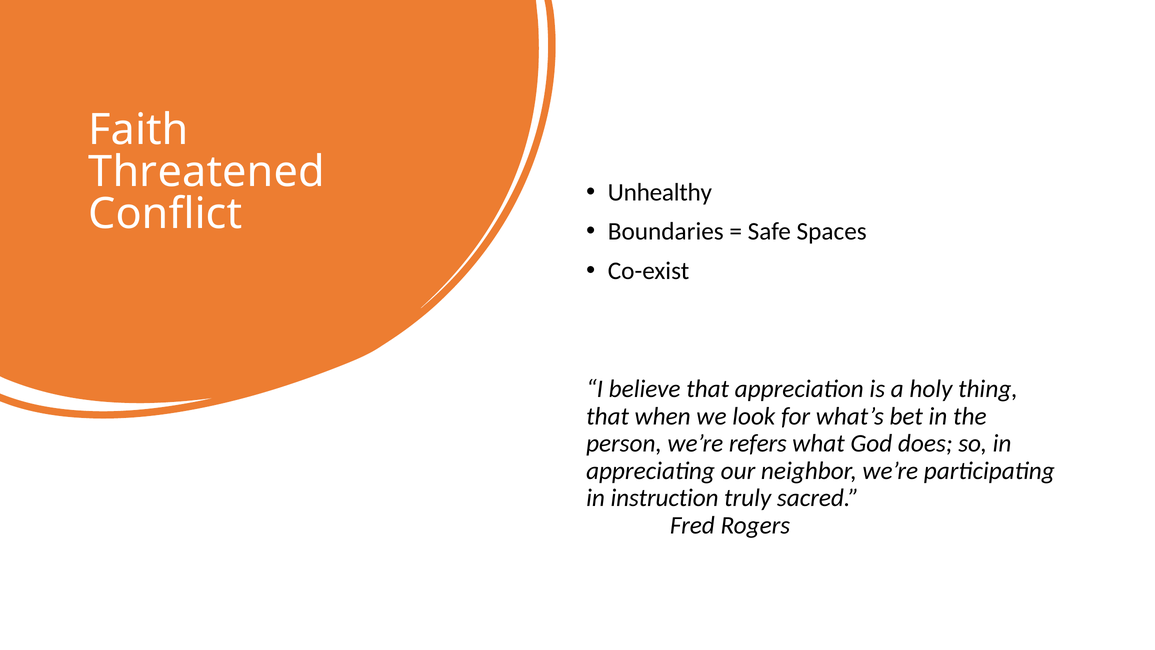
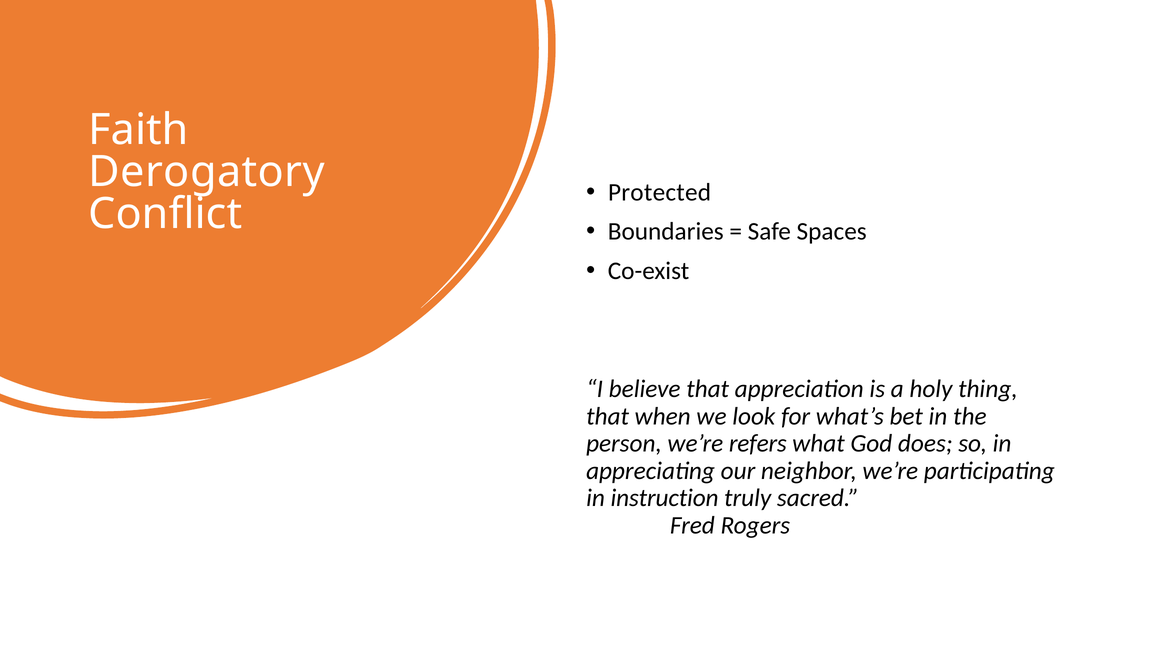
Threatened: Threatened -> Derogatory
Unhealthy: Unhealthy -> Protected
